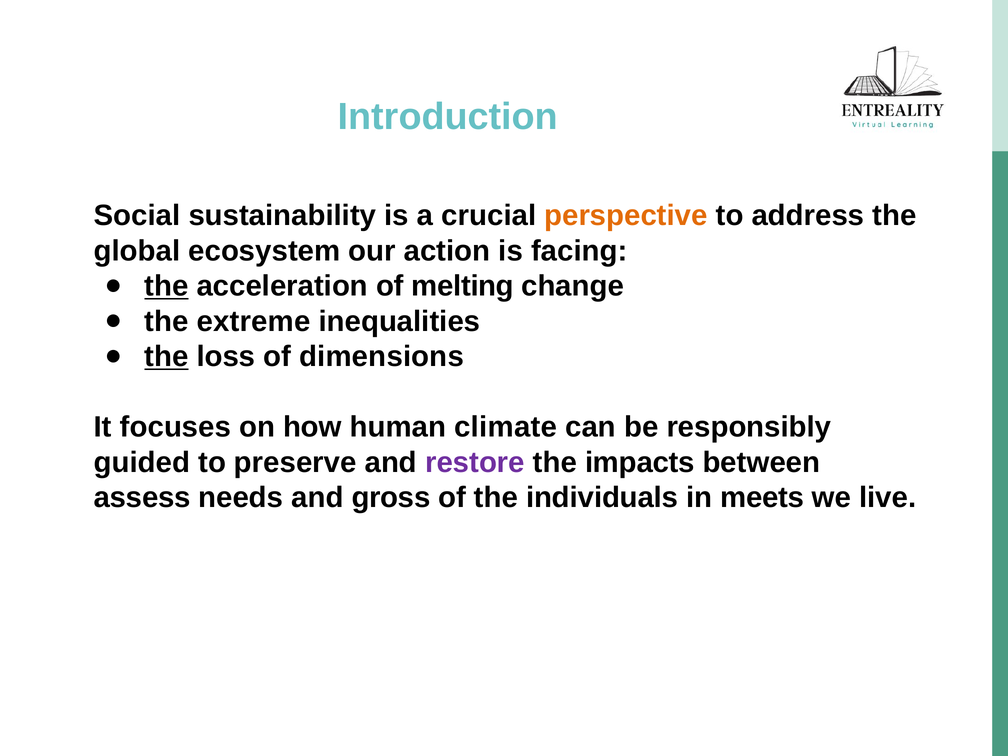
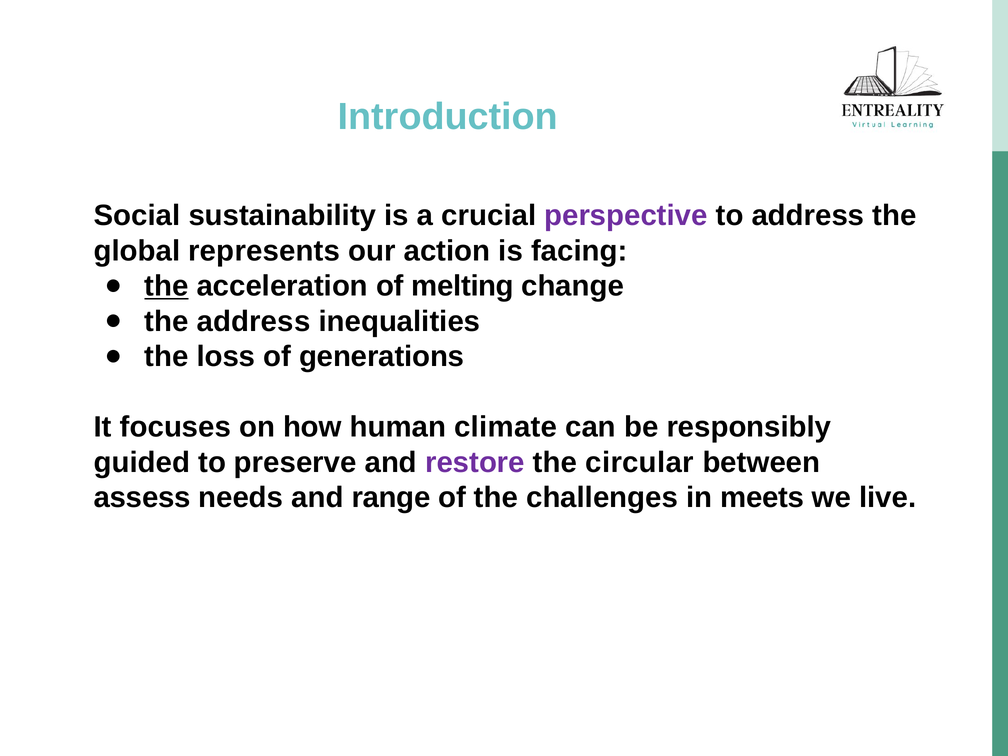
perspective colour: orange -> purple
ecosystem: ecosystem -> represents
the extreme: extreme -> address
the at (166, 357) underline: present -> none
dimensions: dimensions -> generations
impacts: impacts -> circular
gross: gross -> range
individuals: individuals -> challenges
